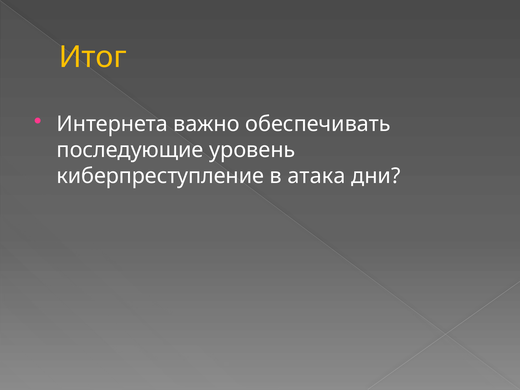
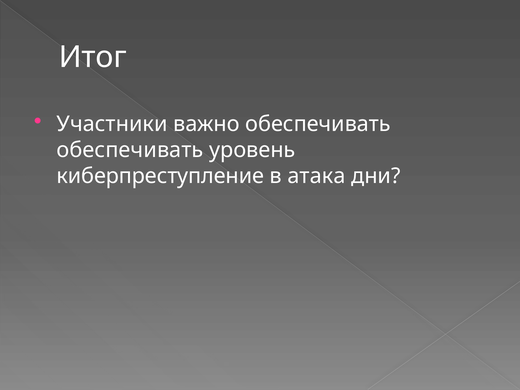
Итог colour: yellow -> white
Интернета: Интернета -> Участники
последующие at (130, 150): последующие -> обеспечивать
